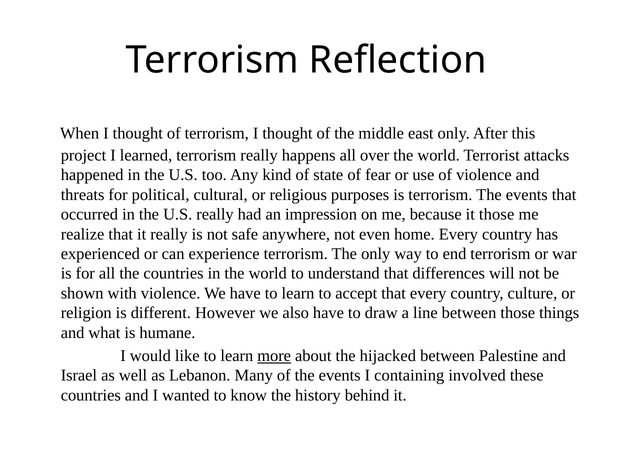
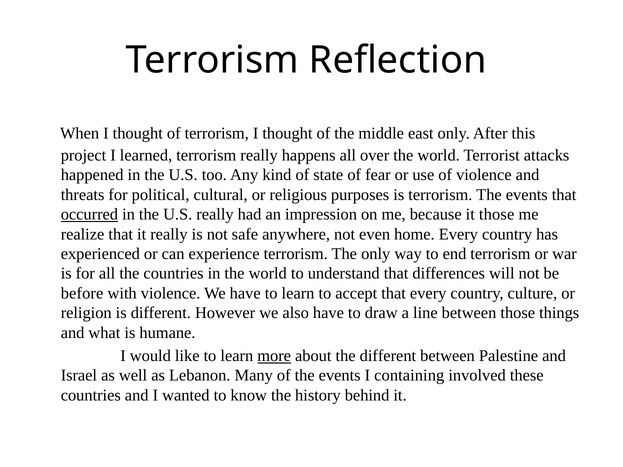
occurred underline: none -> present
shown: shown -> before
the hijacked: hijacked -> different
